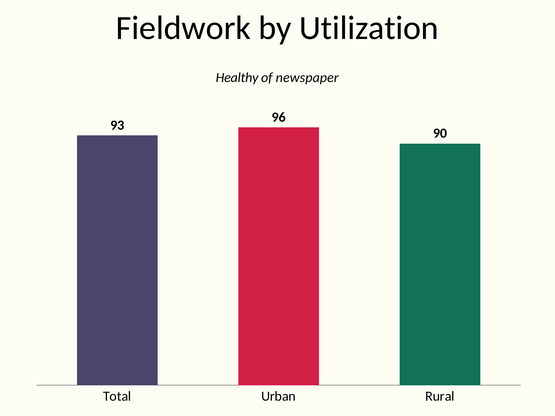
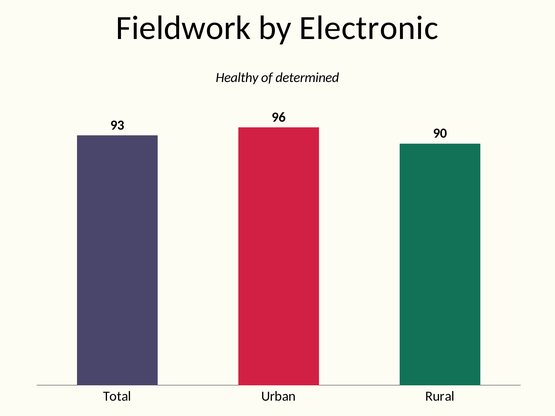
Utilization: Utilization -> Electronic
newspaper: newspaper -> determined
